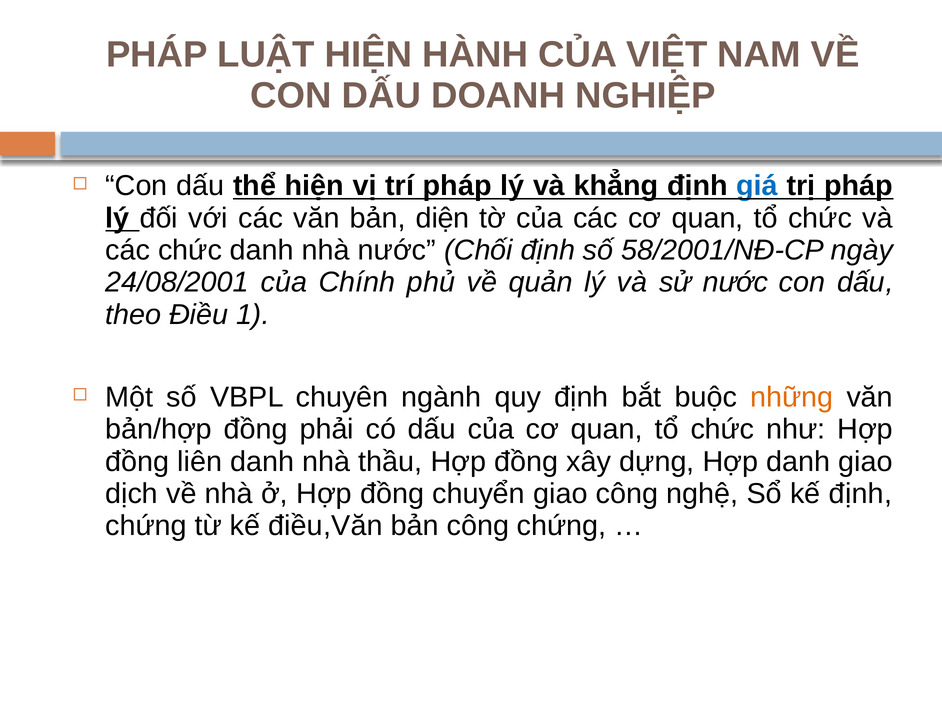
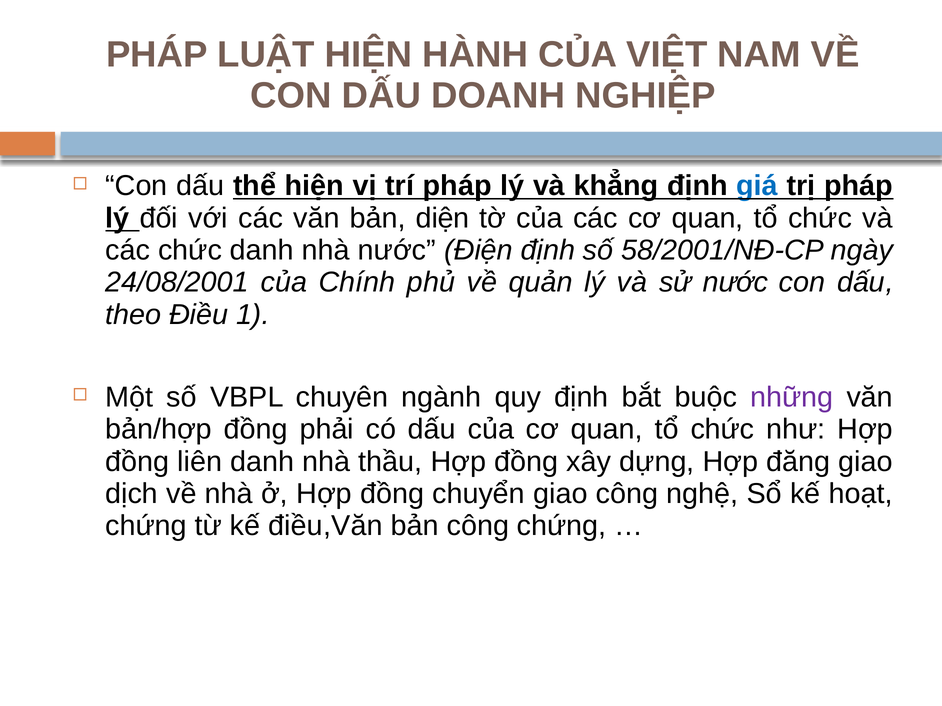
Chối: Chối -> Điện
những colour: orange -> purple
Hợp danh: danh -> đăng
kế định: định -> hoạt
